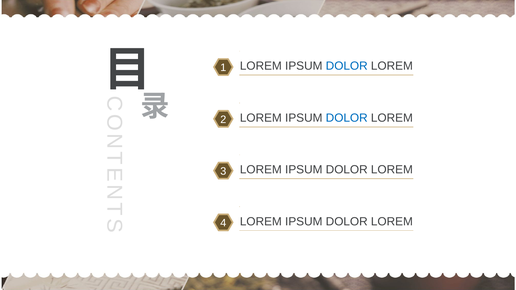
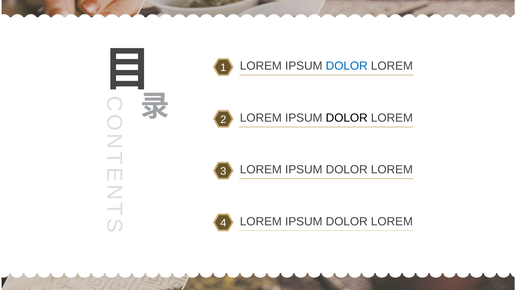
DOLOR at (347, 118) colour: blue -> black
